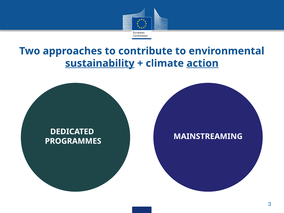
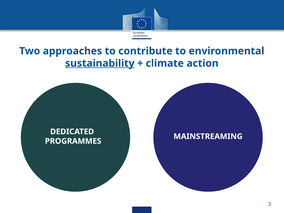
action underline: present -> none
